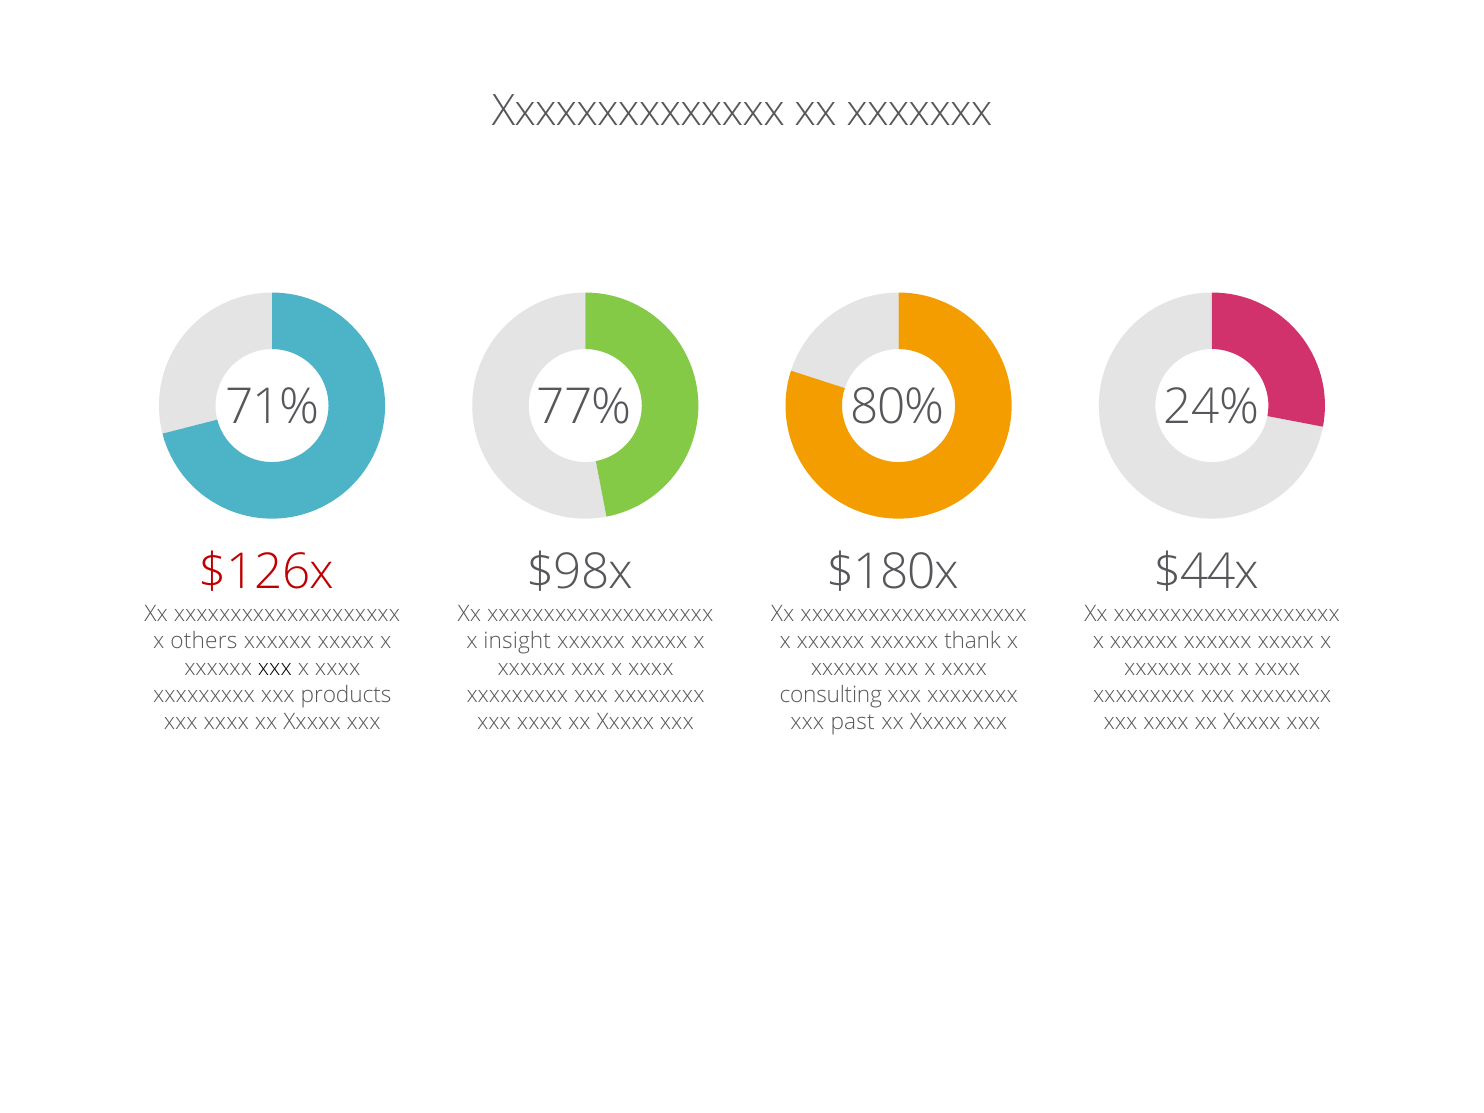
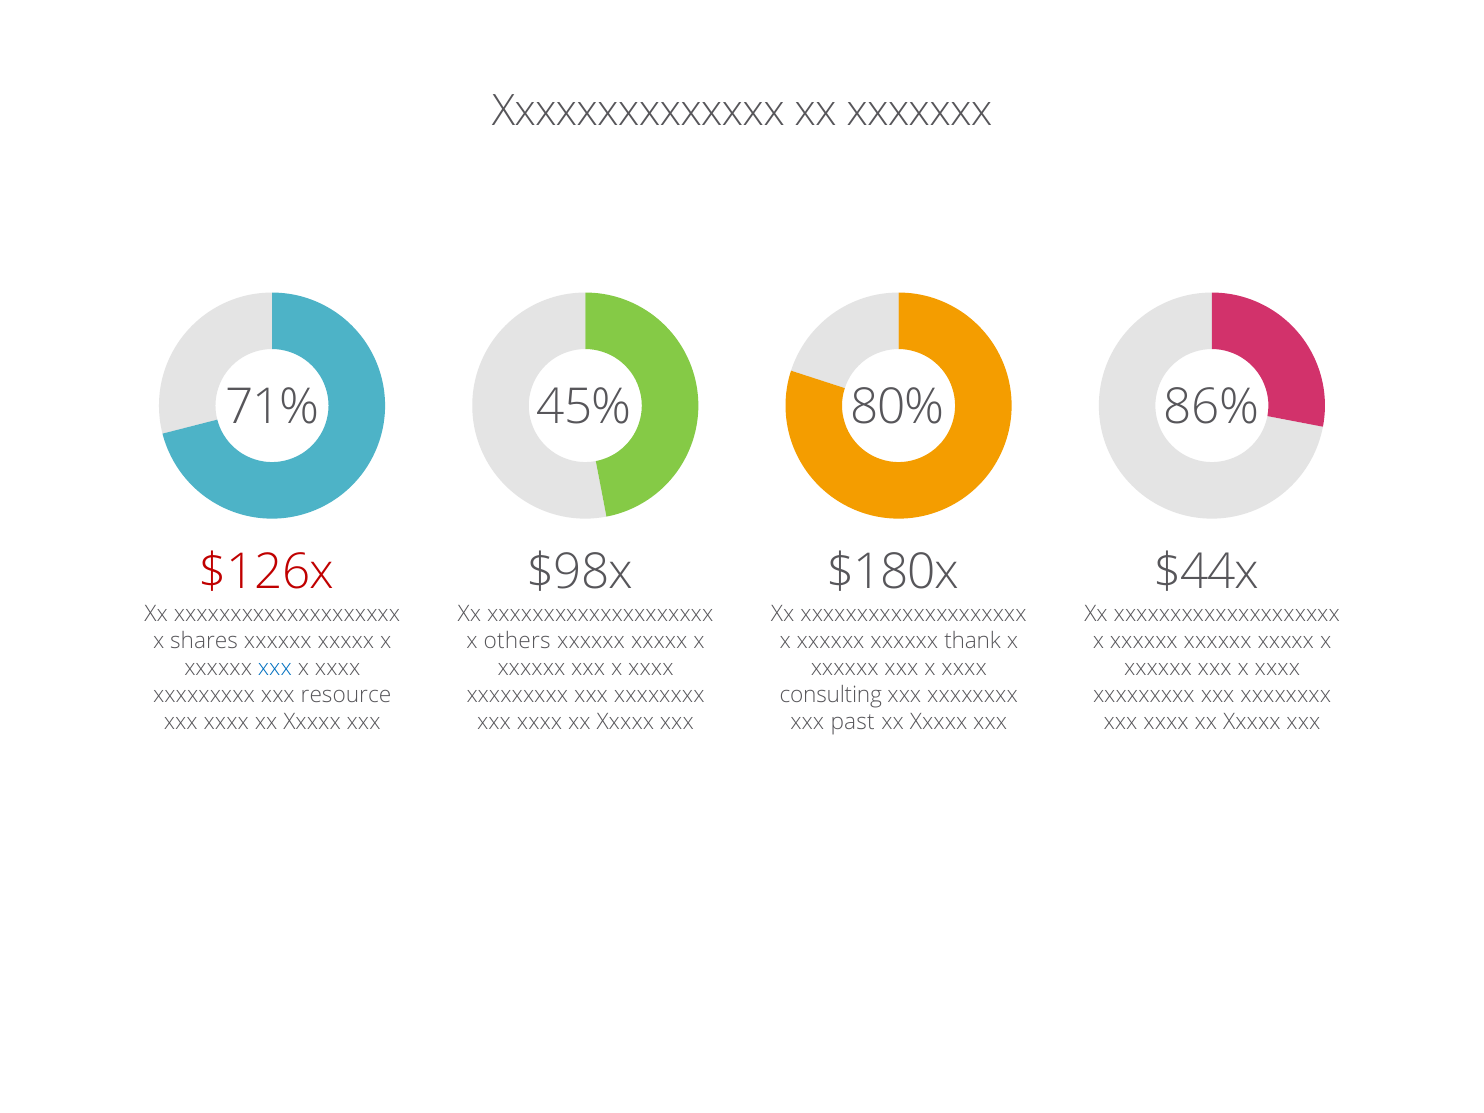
77%: 77% -> 45%
24%: 24% -> 86%
others: others -> shares
insight: insight -> others
xxx at (275, 668) colour: black -> blue
products: products -> resource
